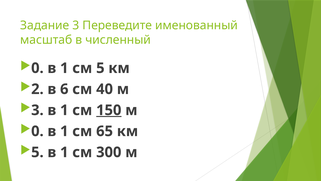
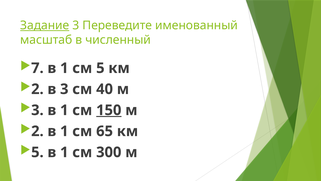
Задание underline: none -> present
0 at (37, 68): 0 -> 7
в 6: 6 -> 3
0 at (37, 131): 0 -> 2
